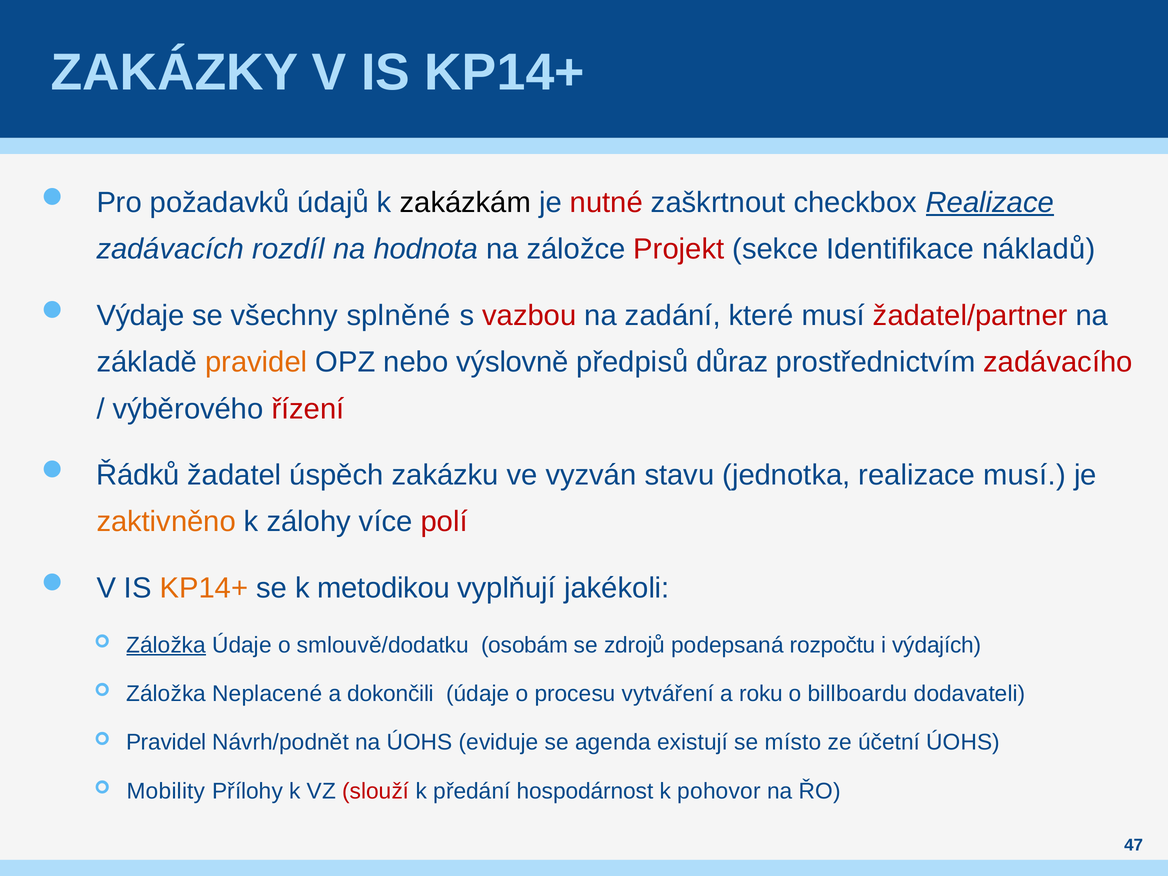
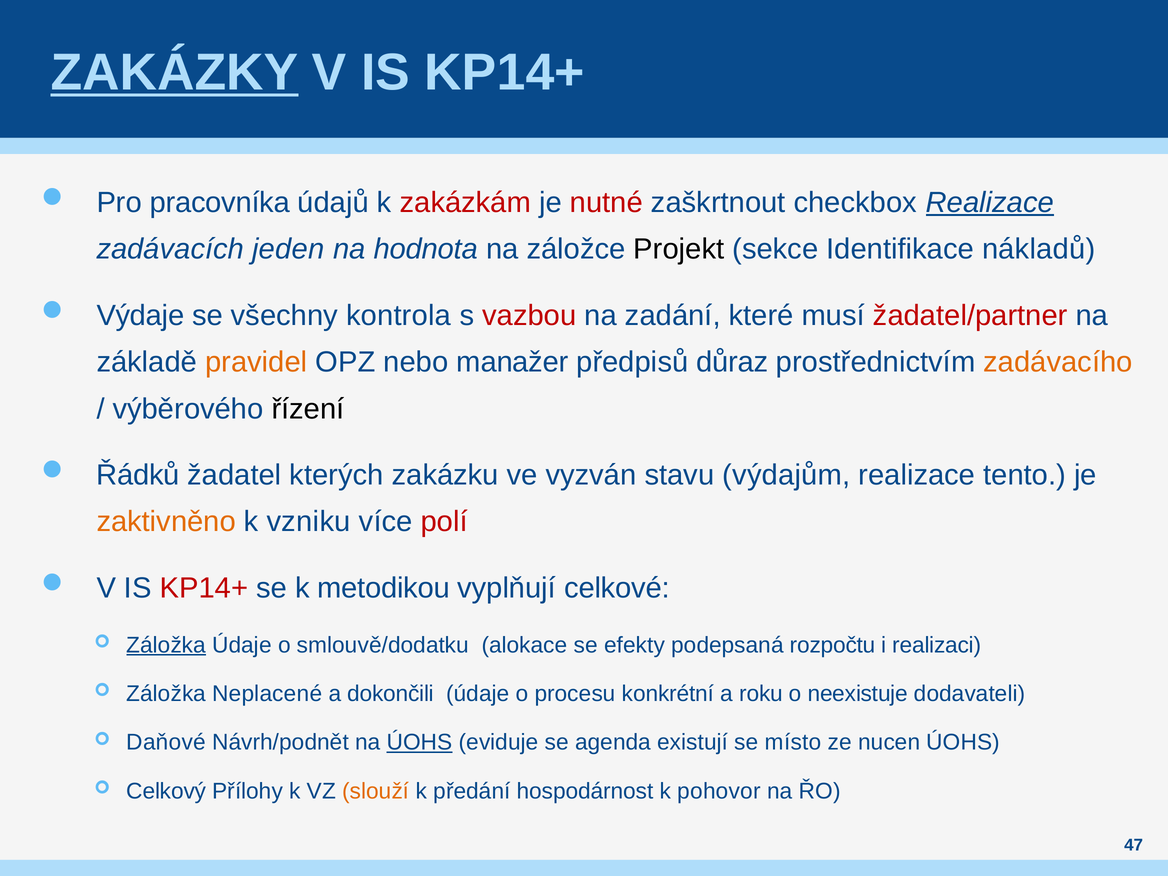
ZAKÁZKY underline: none -> present
požadavků: požadavků -> pracovníka
zakázkám colour: black -> red
rozdíl: rozdíl -> jeden
Projekt colour: red -> black
splněné: splněné -> kontrola
výslovně: výslovně -> manažer
zadávacího colour: red -> orange
řízení colour: red -> black
úspěch: úspěch -> kterých
jednotka: jednotka -> výdajům
realizace musí: musí -> tento
zálohy: zálohy -> vzniku
KP14+ at (204, 588) colour: orange -> red
jakékoli: jakékoli -> celkové
osobám: osobám -> alokace
zdrojů: zdrojů -> efekty
výdajích: výdajích -> realizaci
vytváření: vytváření -> konkrétní
billboardu: billboardu -> neexistuje
Pravidel at (166, 742): Pravidel -> Daňové
ÚOHS at (420, 742) underline: none -> present
účetní: účetní -> nucen
Mobility: Mobility -> Celkový
slouží colour: red -> orange
